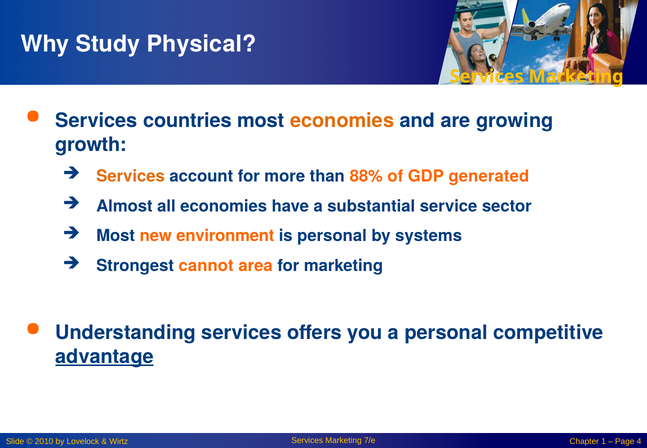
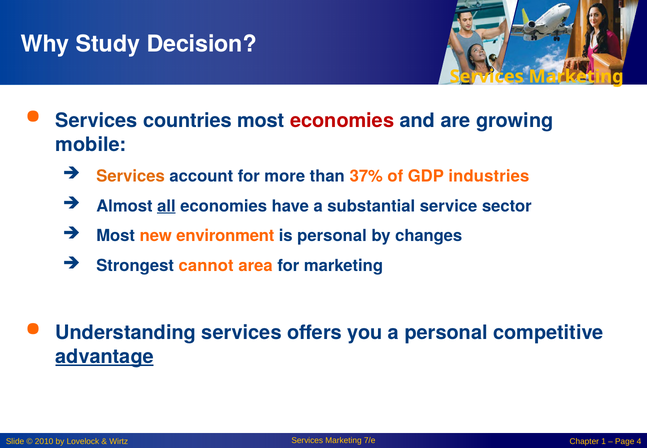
Physical: Physical -> Decision
economies at (342, 121) colour: orange -> red
growth: growth -> mobile
88%: 88% -> 37%
generated: generated -> industries
all underline: none -> present
systems: systems -> changes
